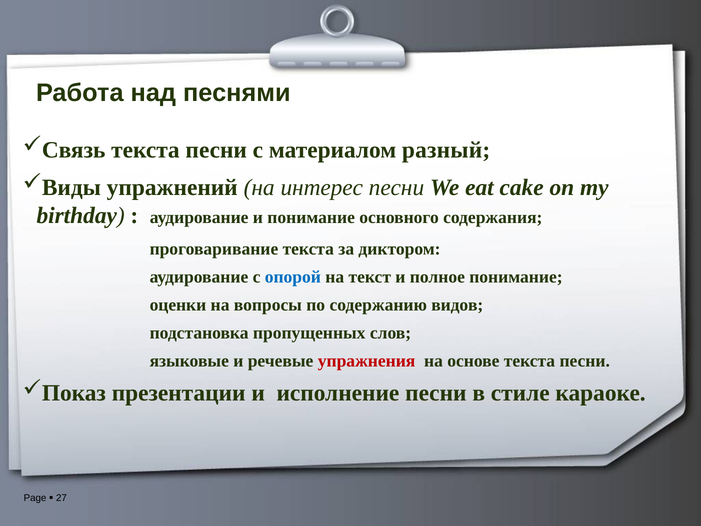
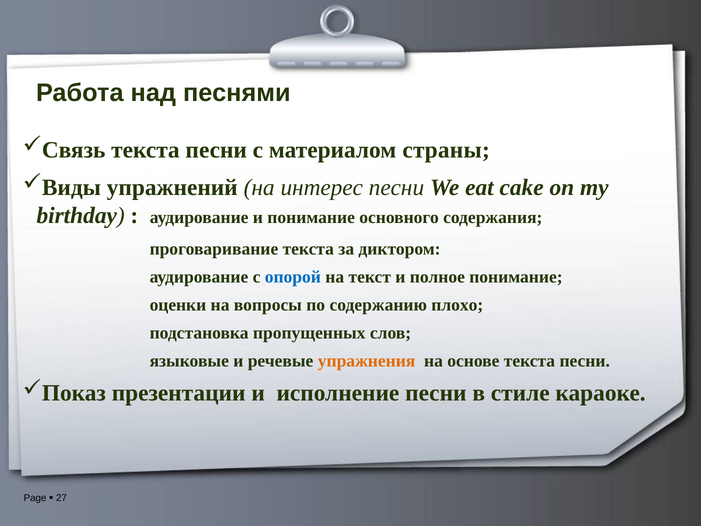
разный: разный -> страны
видов: видов -> плохо
упражнения colour: red -> orange
